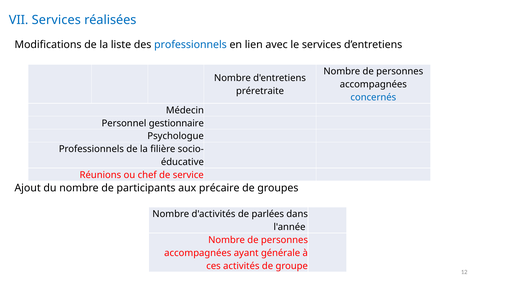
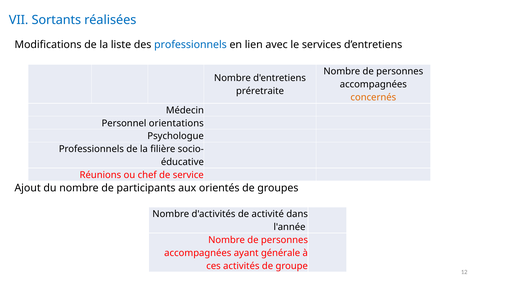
VII Services: Services -> Sortants
concernés colour: blue -> orange
gestionnaire: gestionnaire -> orientations
précaire: précaire -> orientés
parlées: parlées -> activité
